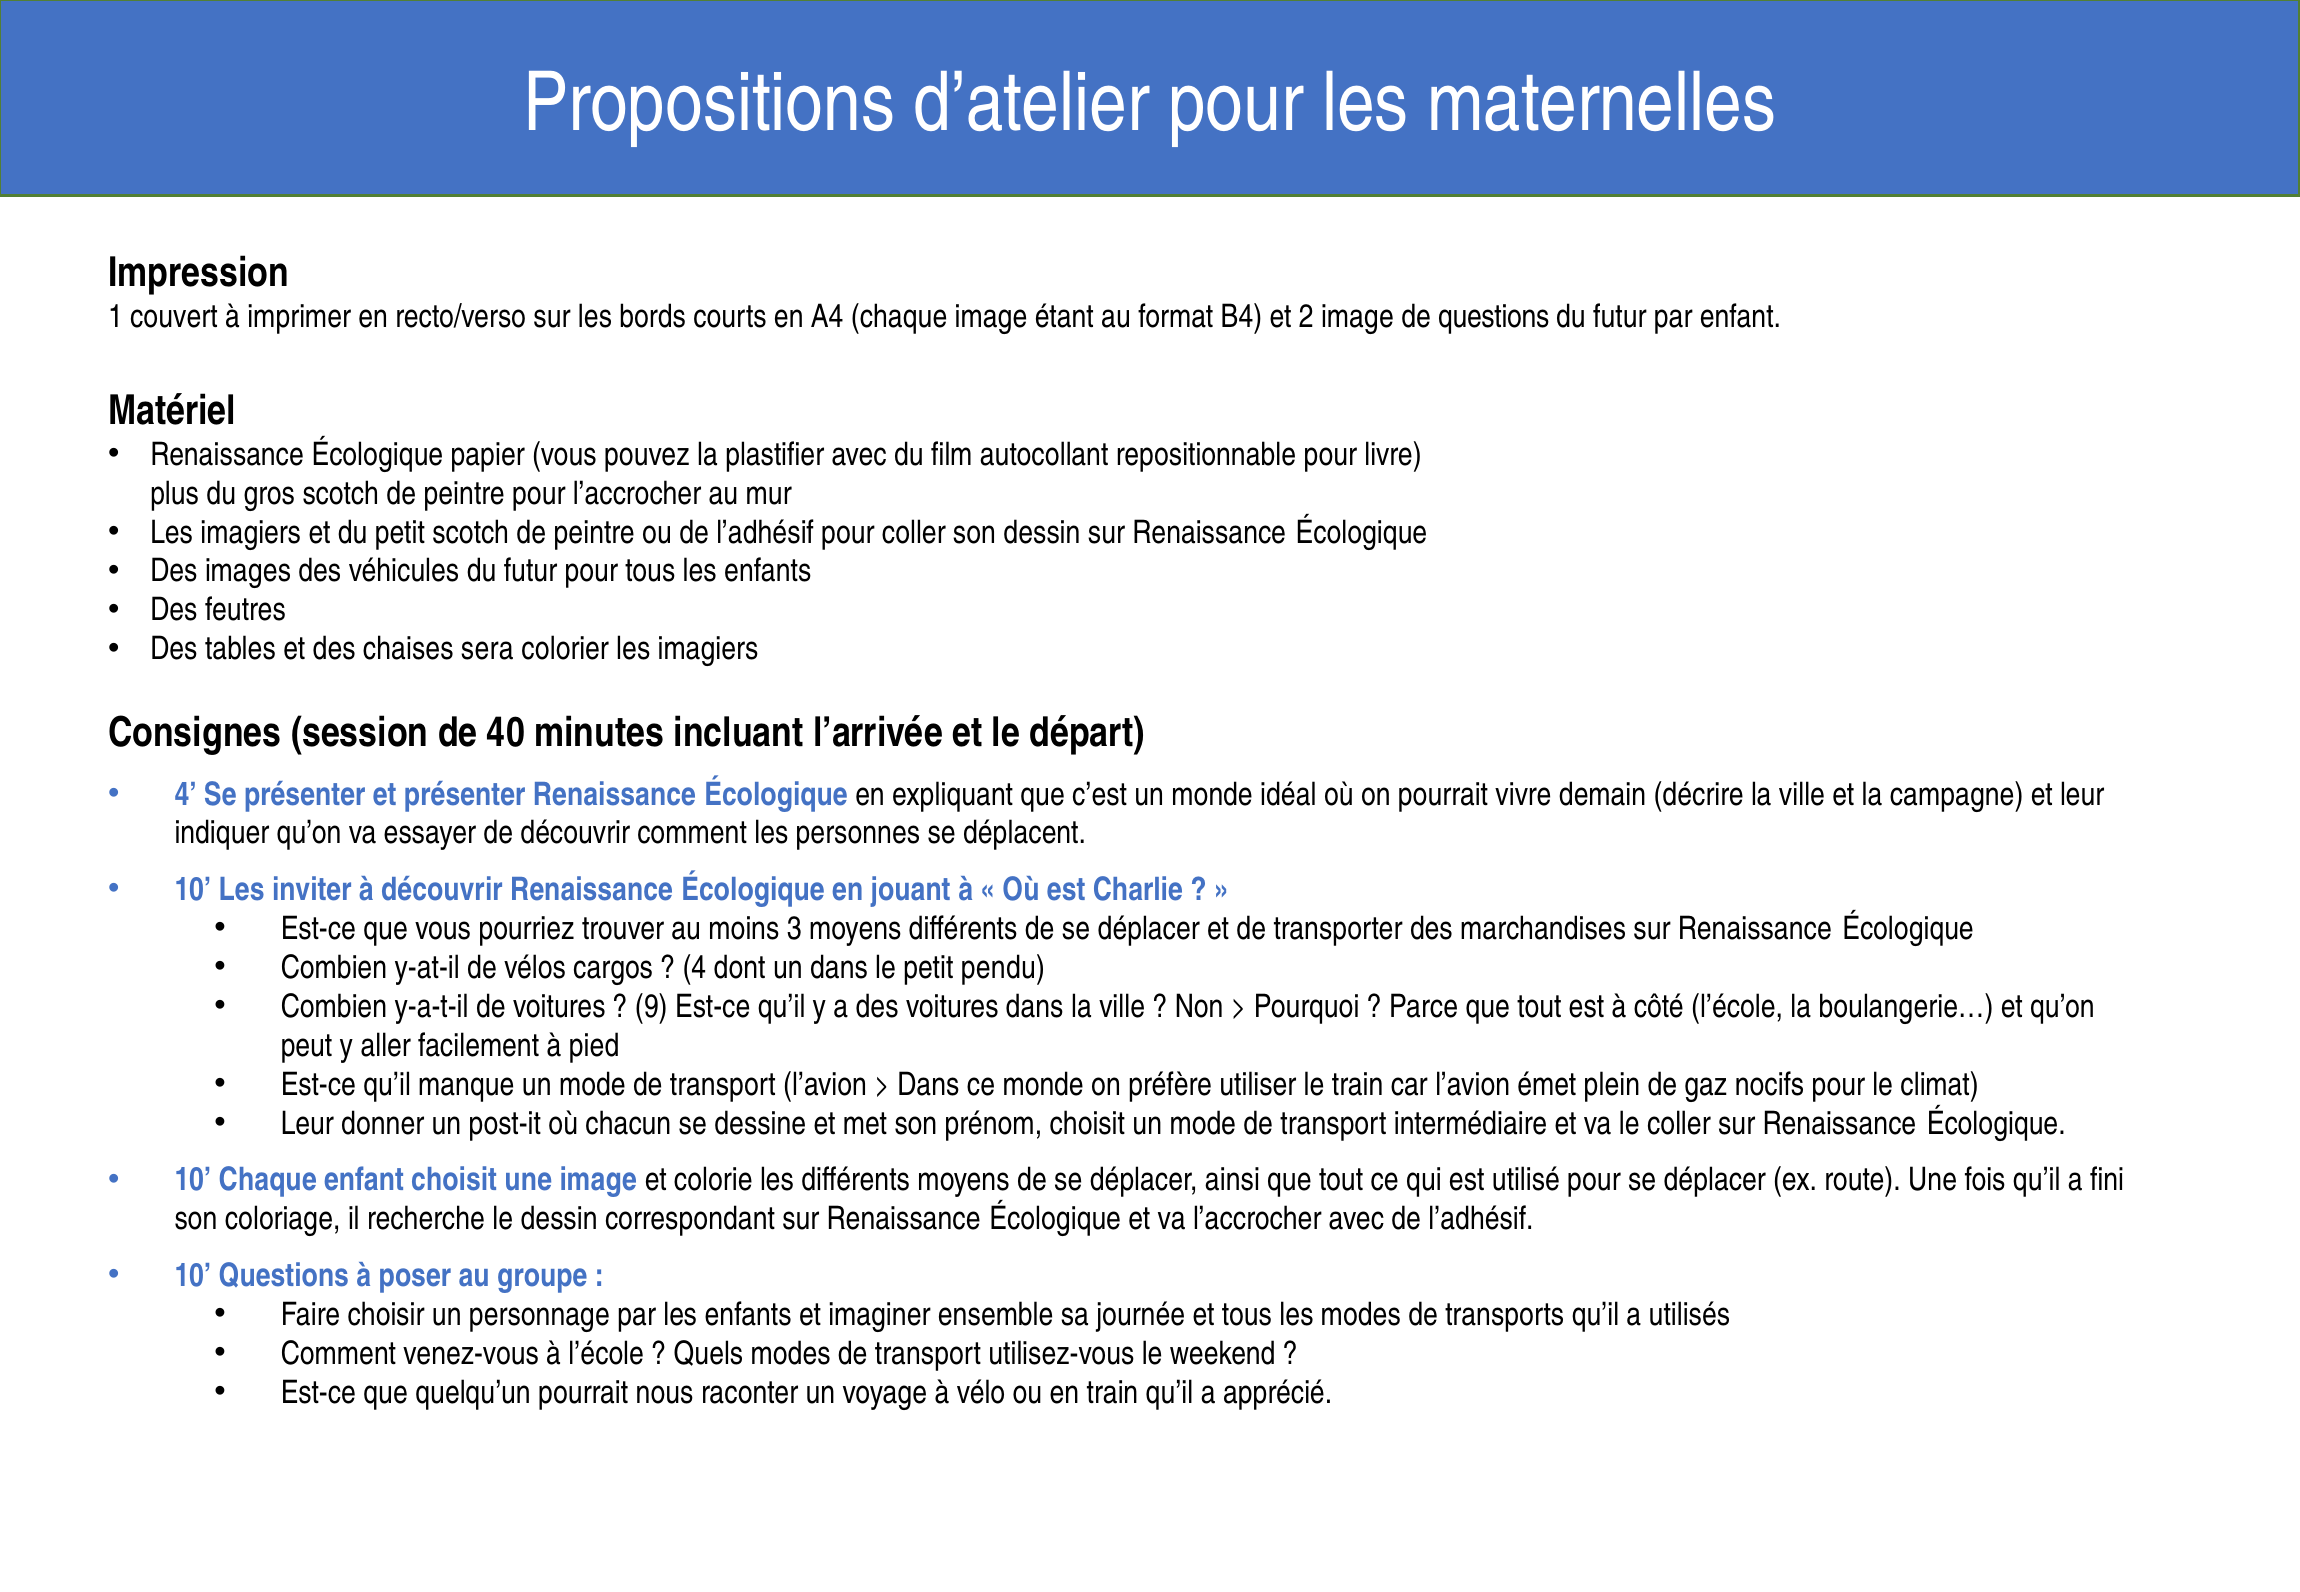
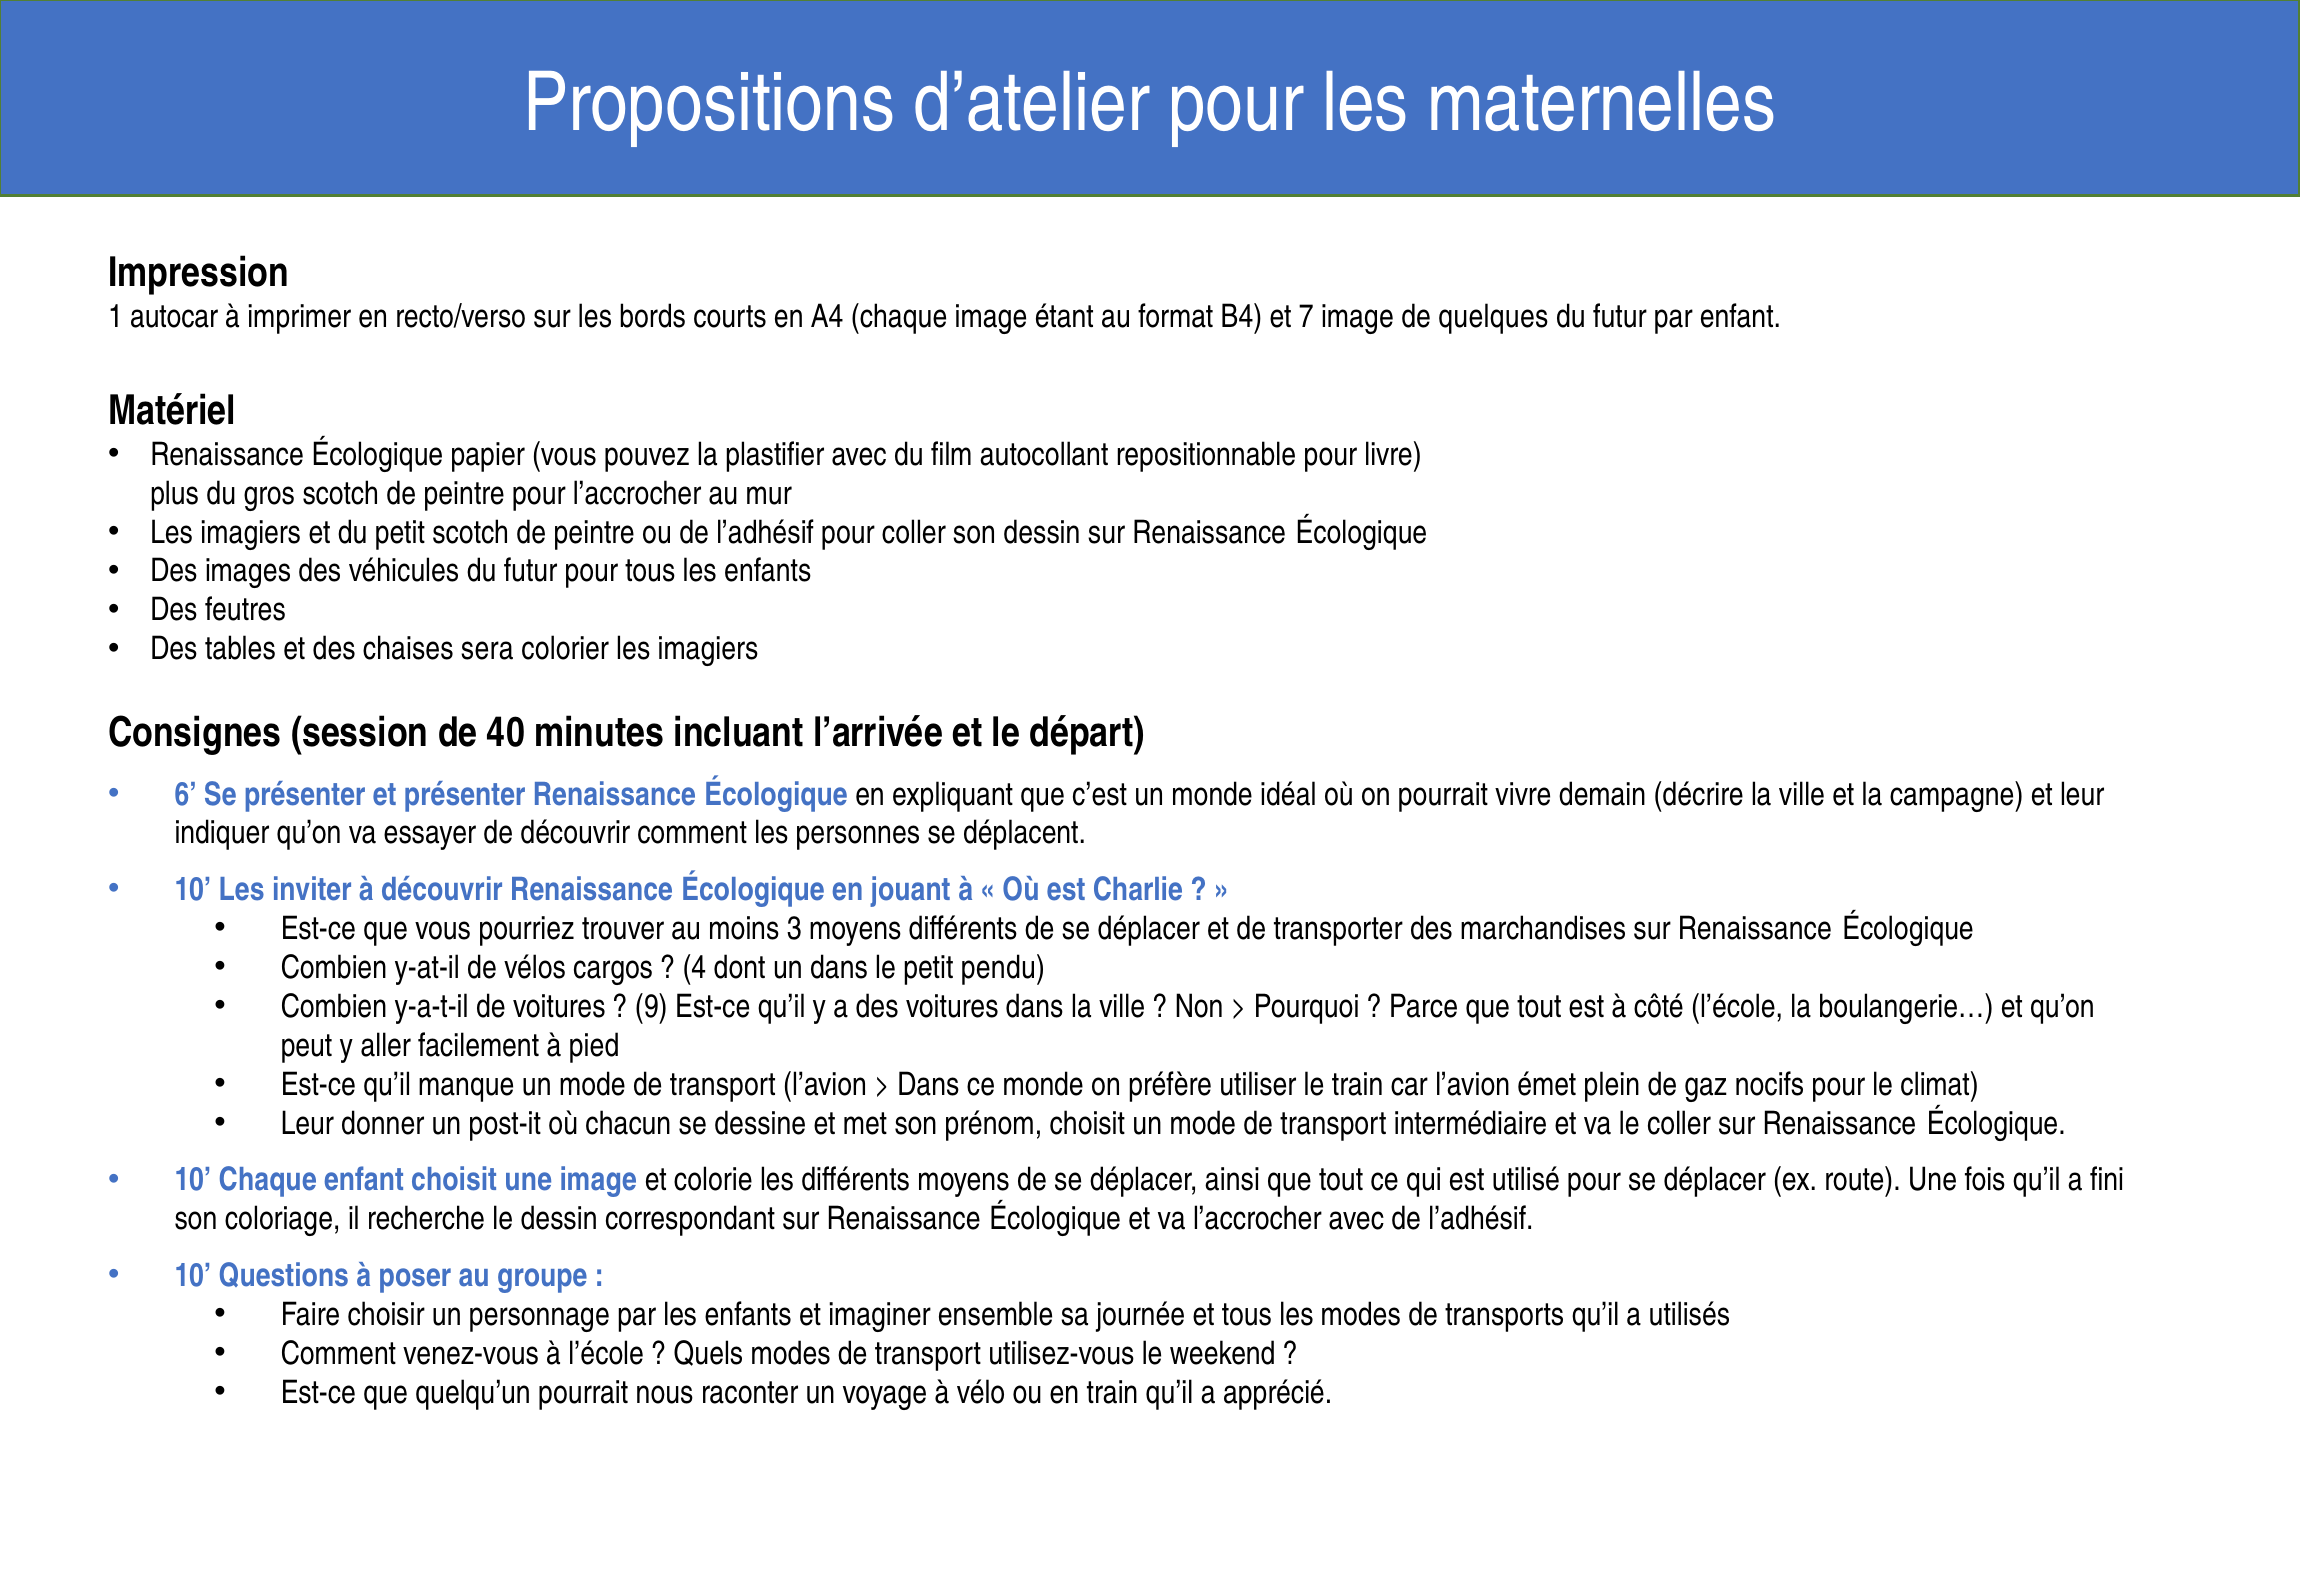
couvert: couvert -> autocar
2: 2 -> 7
de questions: questions -> quelques
4 at (186, 794): 4 -> 6
